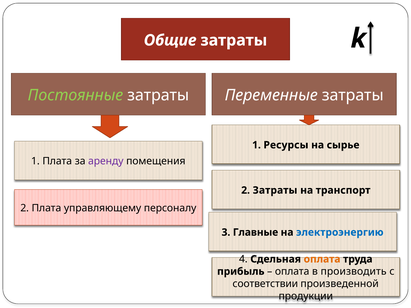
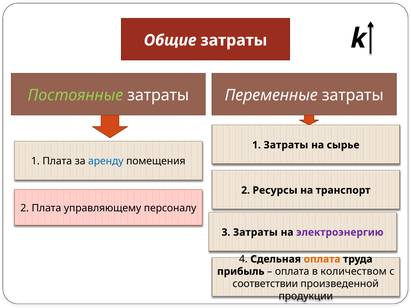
1 Ресурсы: Ресурсы -> Затраты
аренду colour: purple -> blue
2 Затраты: Затраты -> Ресурсы
3 Главные: Главные -> Затраты
электроэнергию colour: blue -> purple
производить: производить -> количеством
